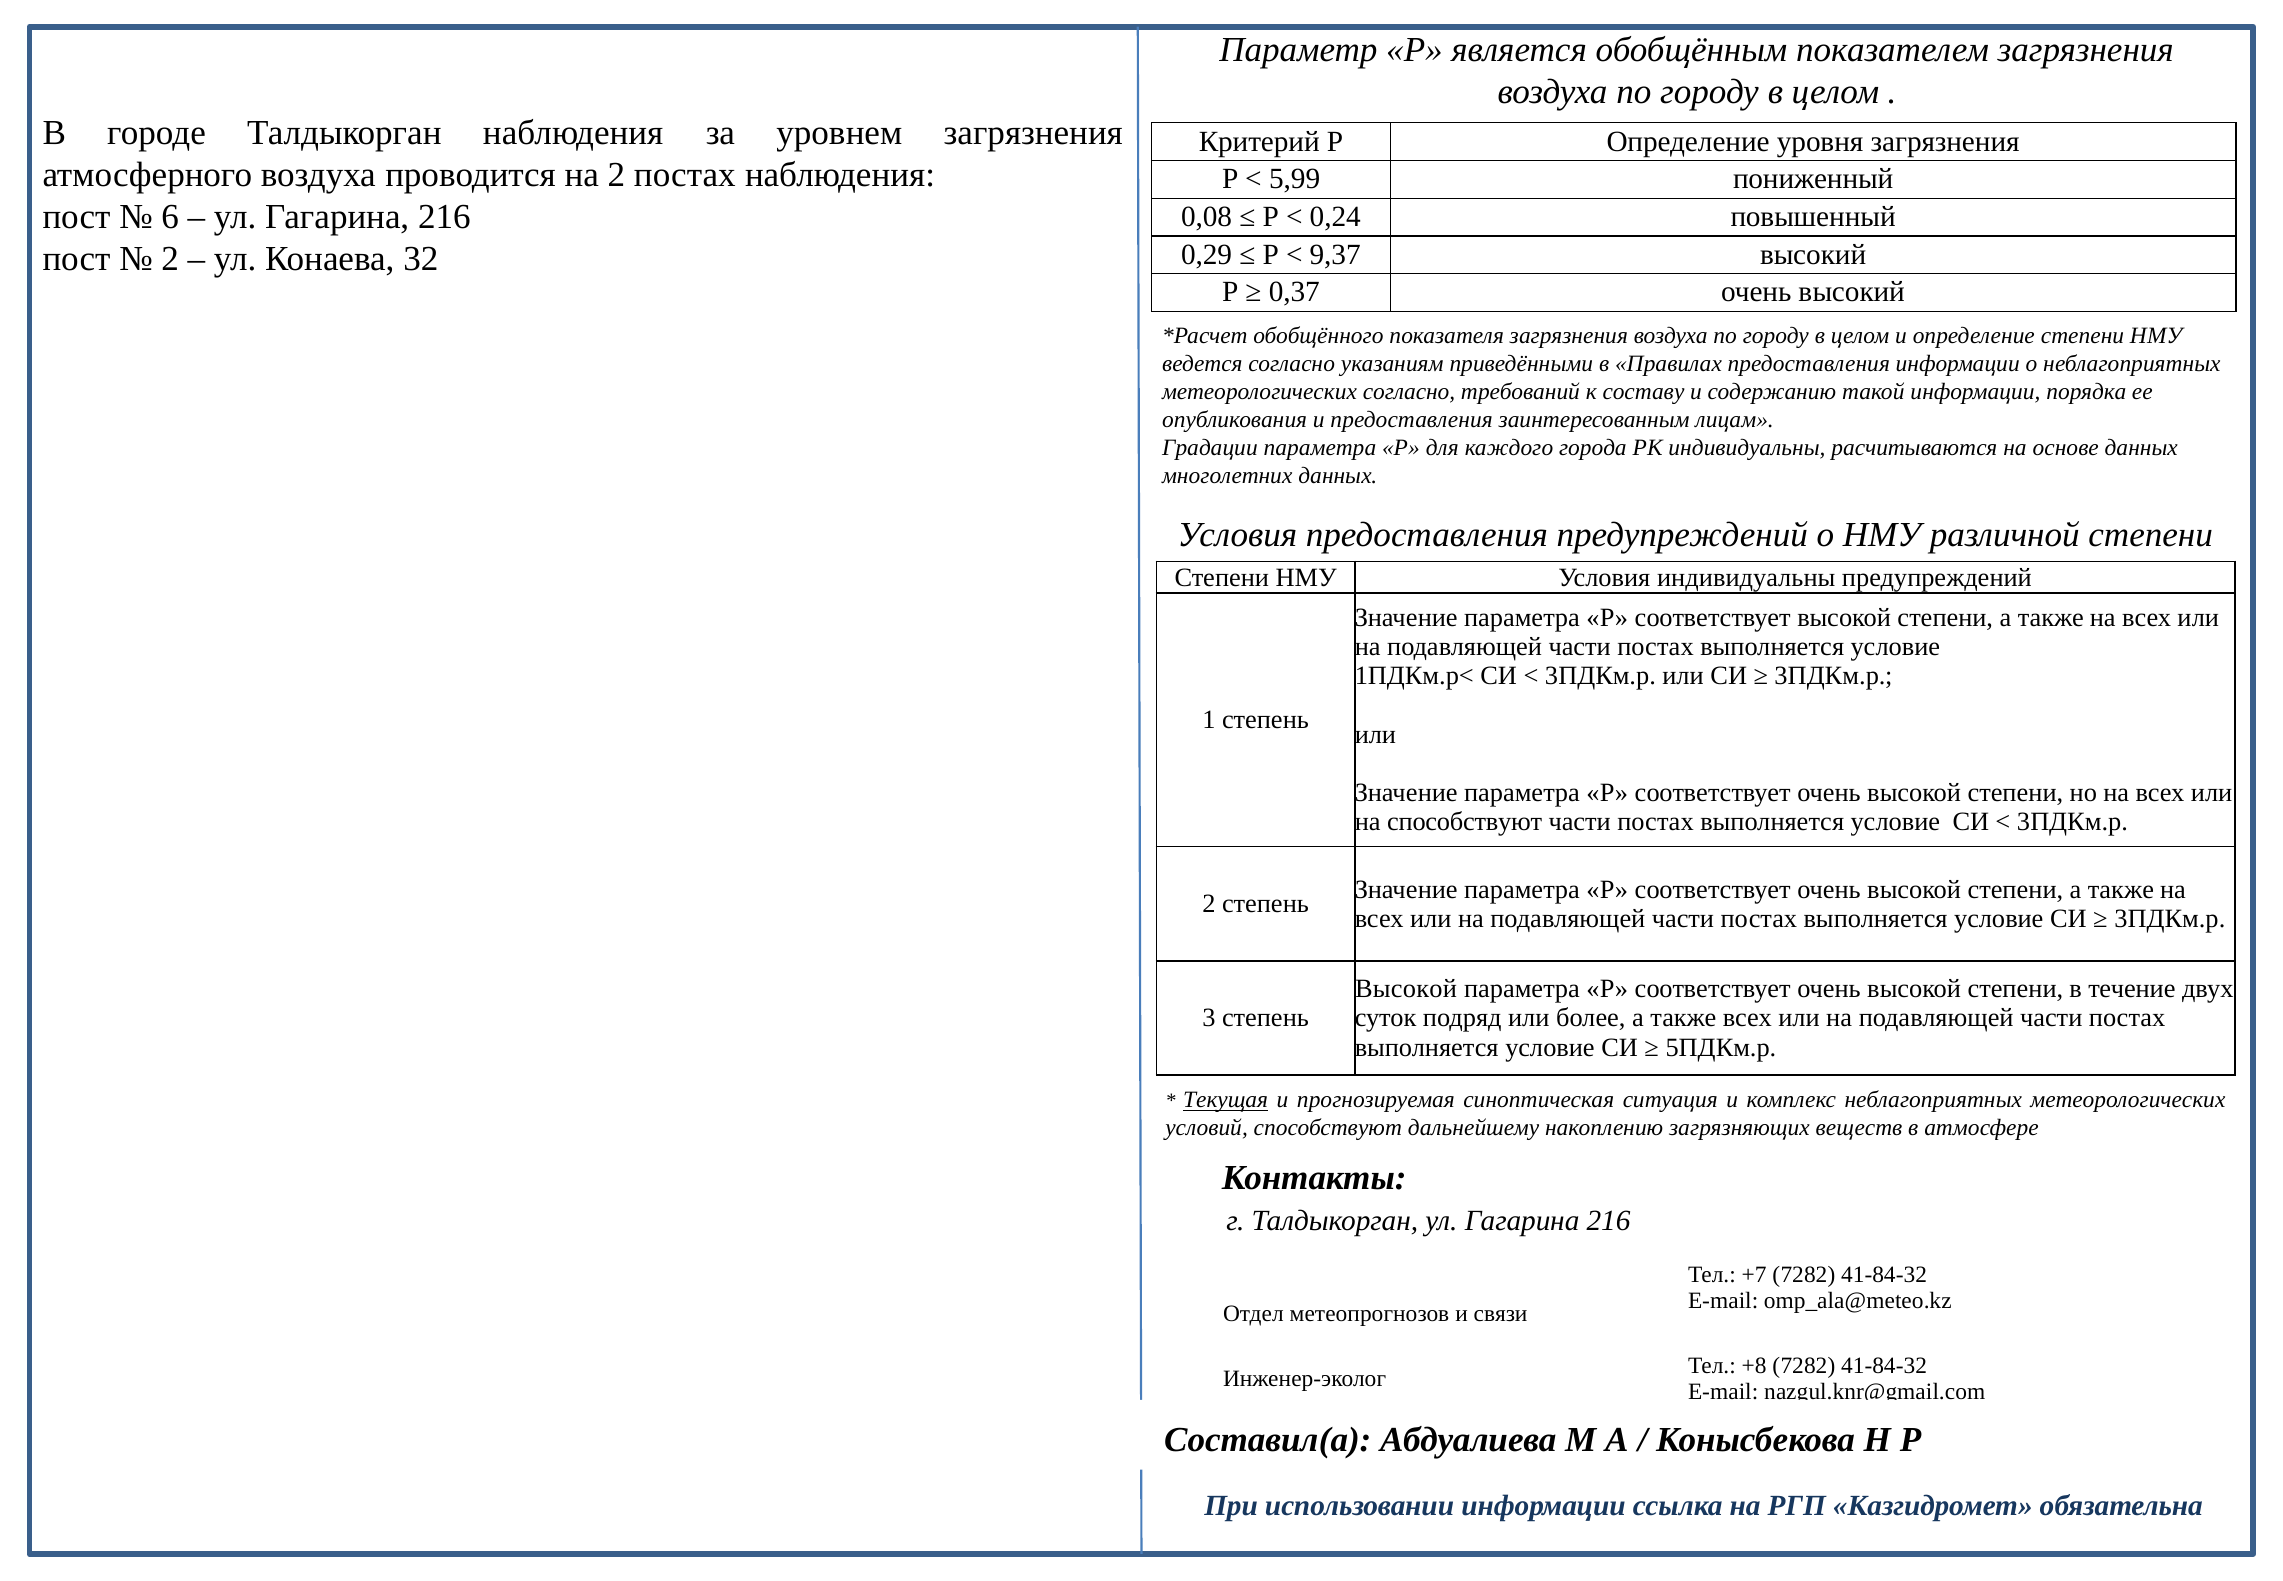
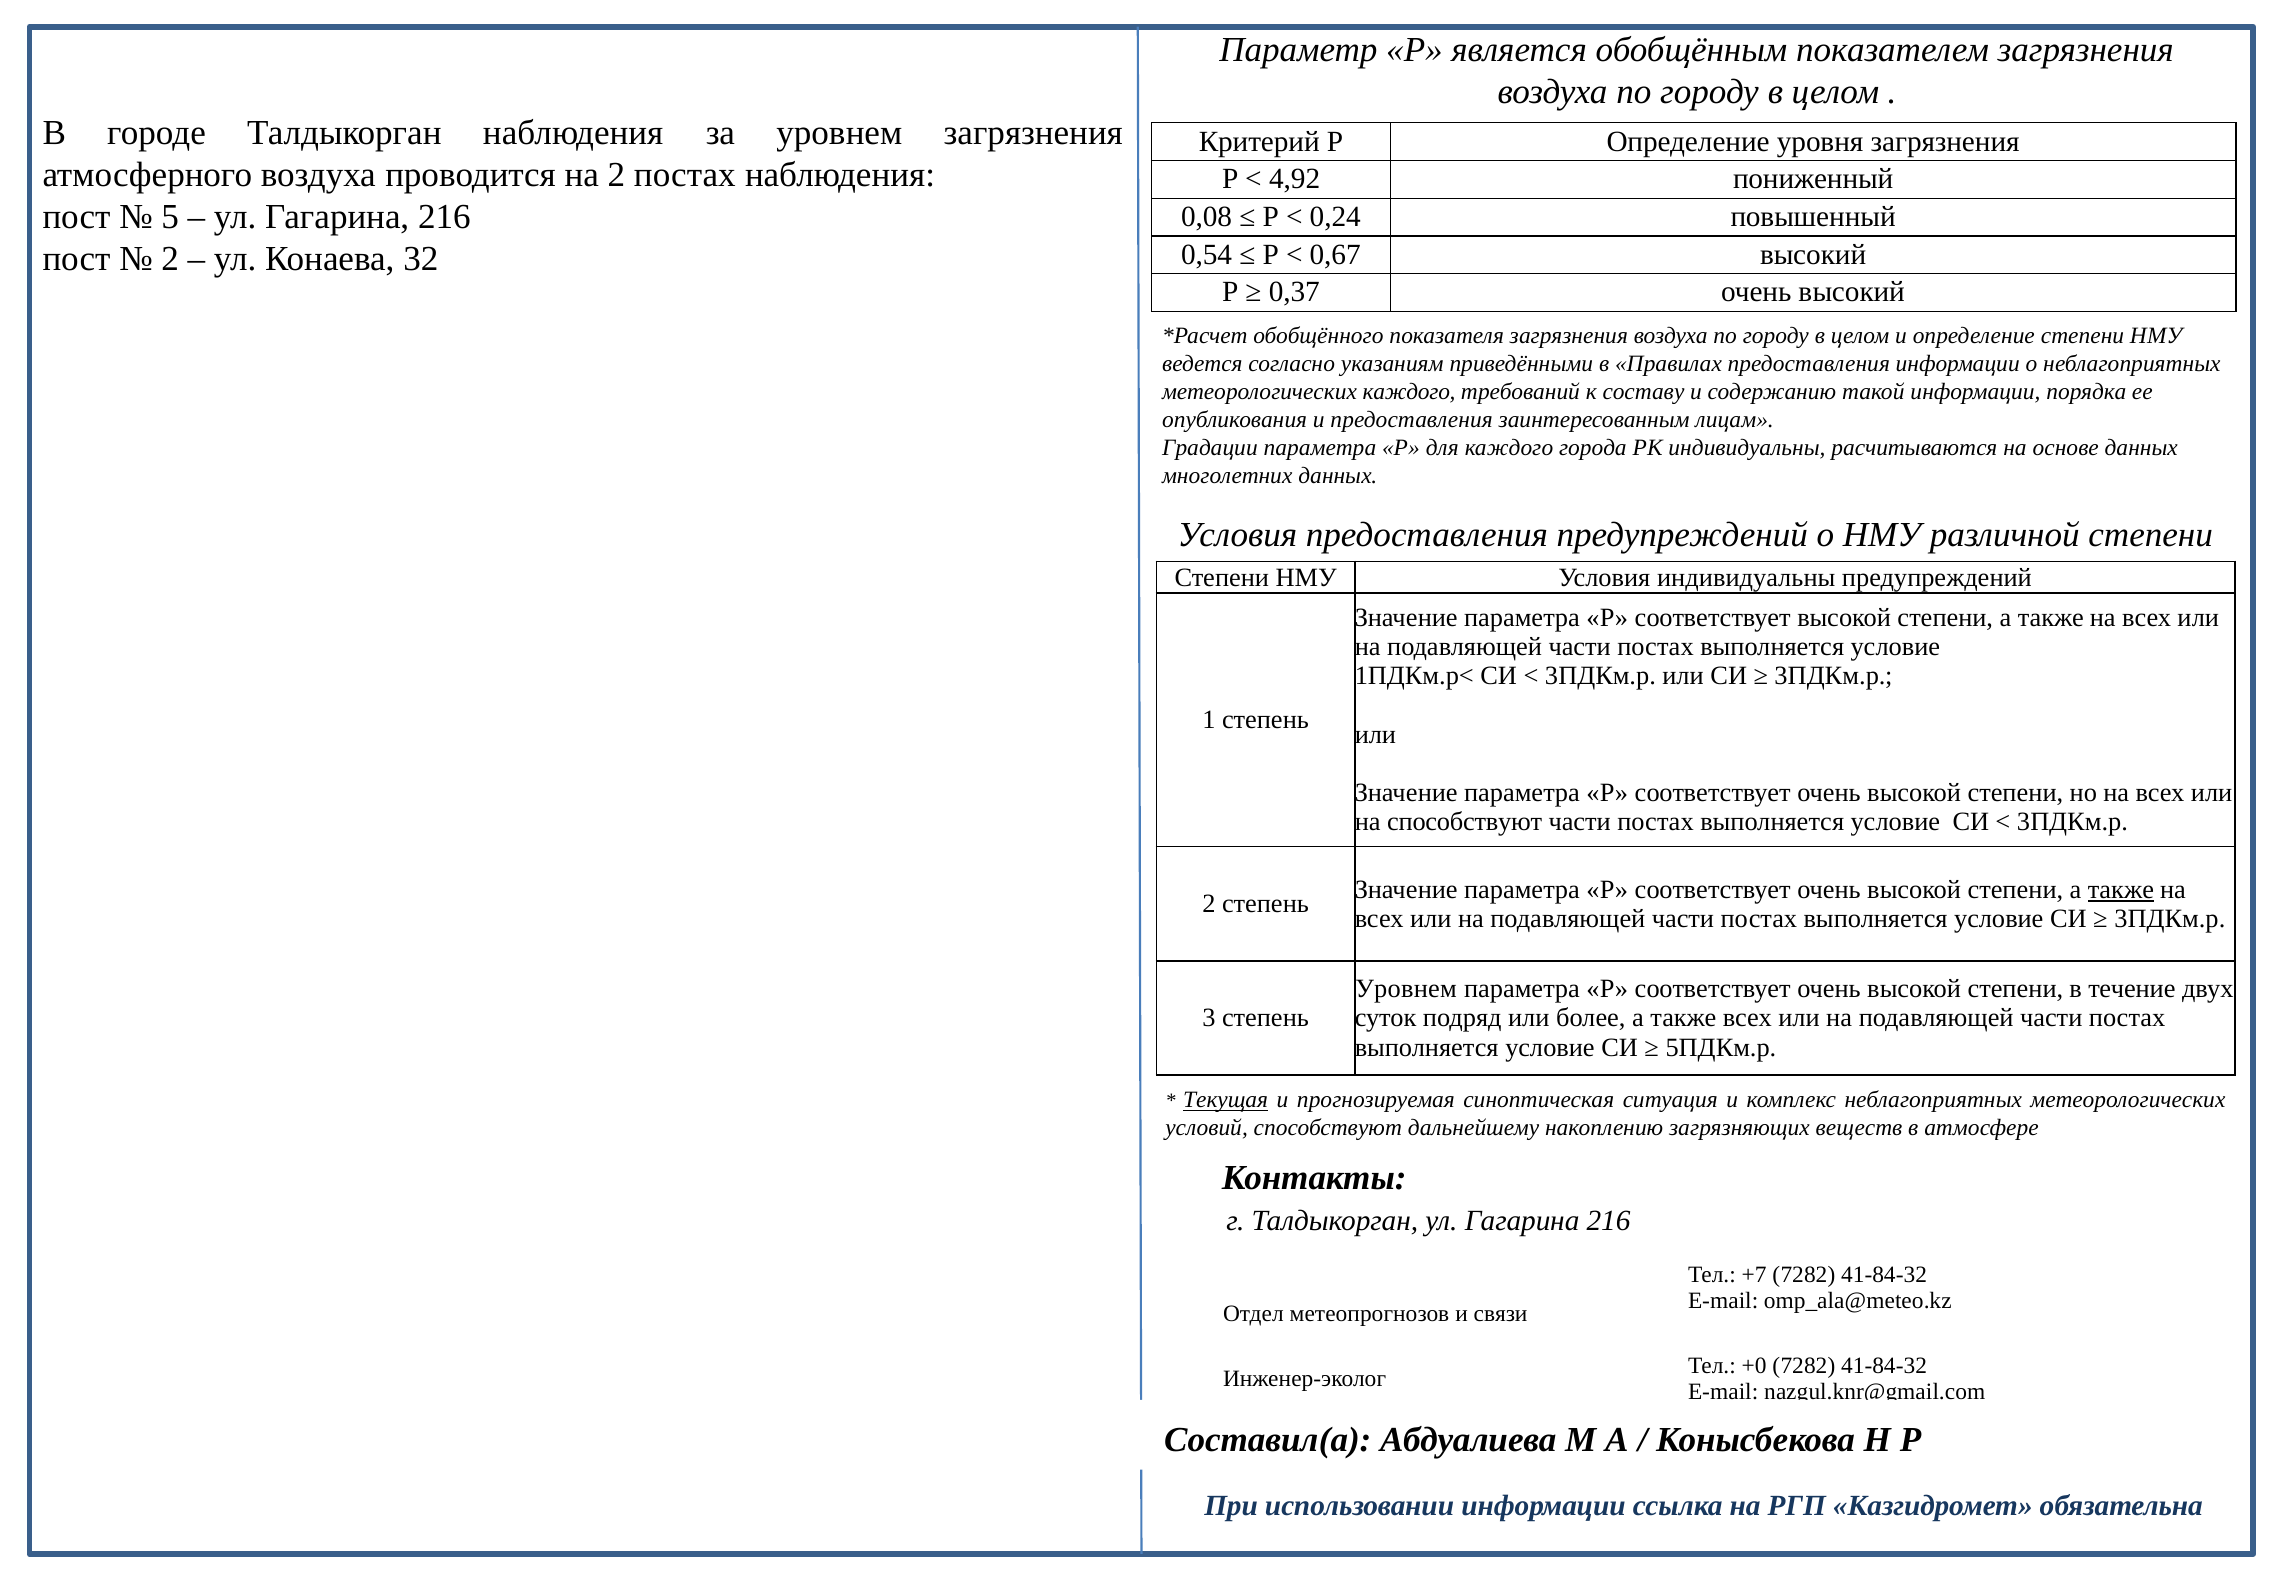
5,99: 5,99 -> 4,92
6: 6 -> 5
0,29: 0,29 -> 0,54
9,37: 9,37 -> 0,67
метеорологических согласно: согласно -> каждого
также at (2121, 889) underline: none -> present
Высокой at (1406, 989): Высокой -> Уровнем
+8: +8 -> +0
